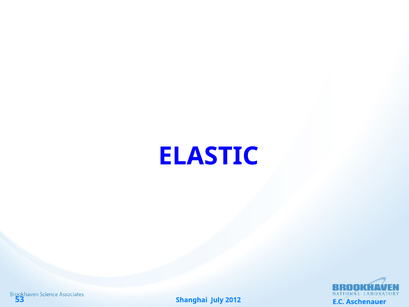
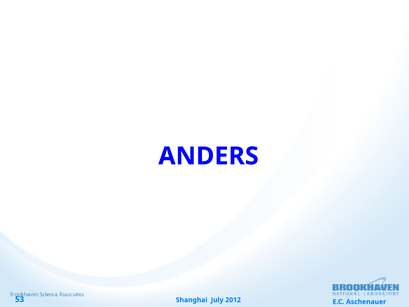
ELASTIC: ELASTIC -> ANDERS
